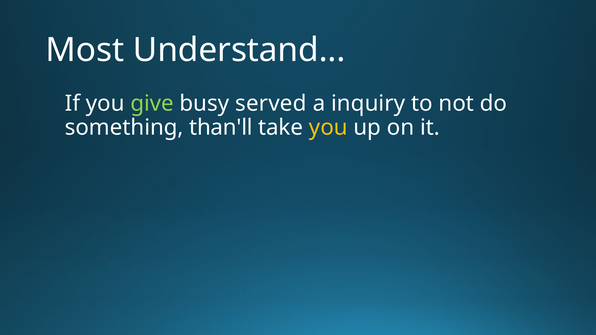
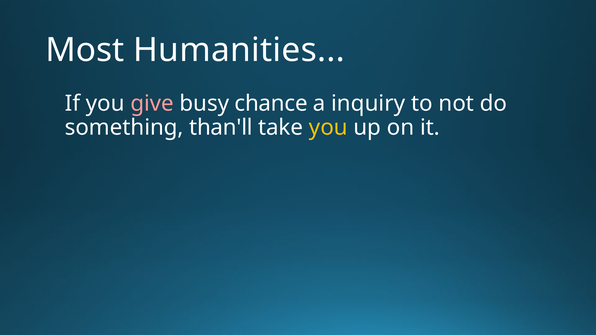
Understand: Understand -> Humanities
give colour: light green -> pink
served: served -> chance
